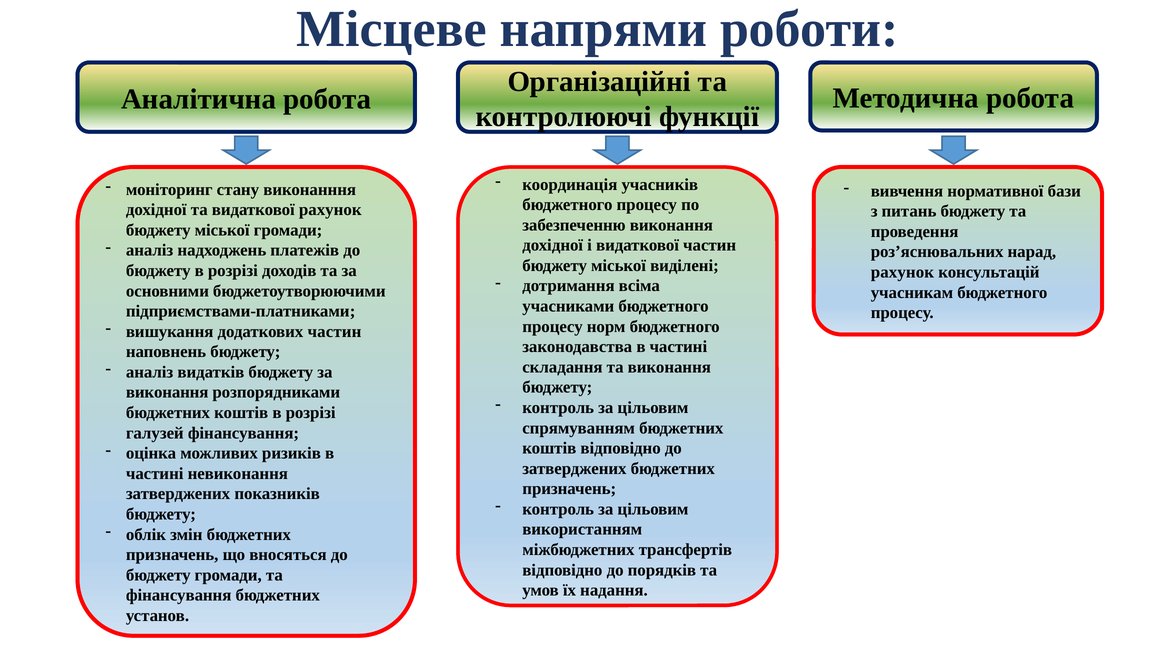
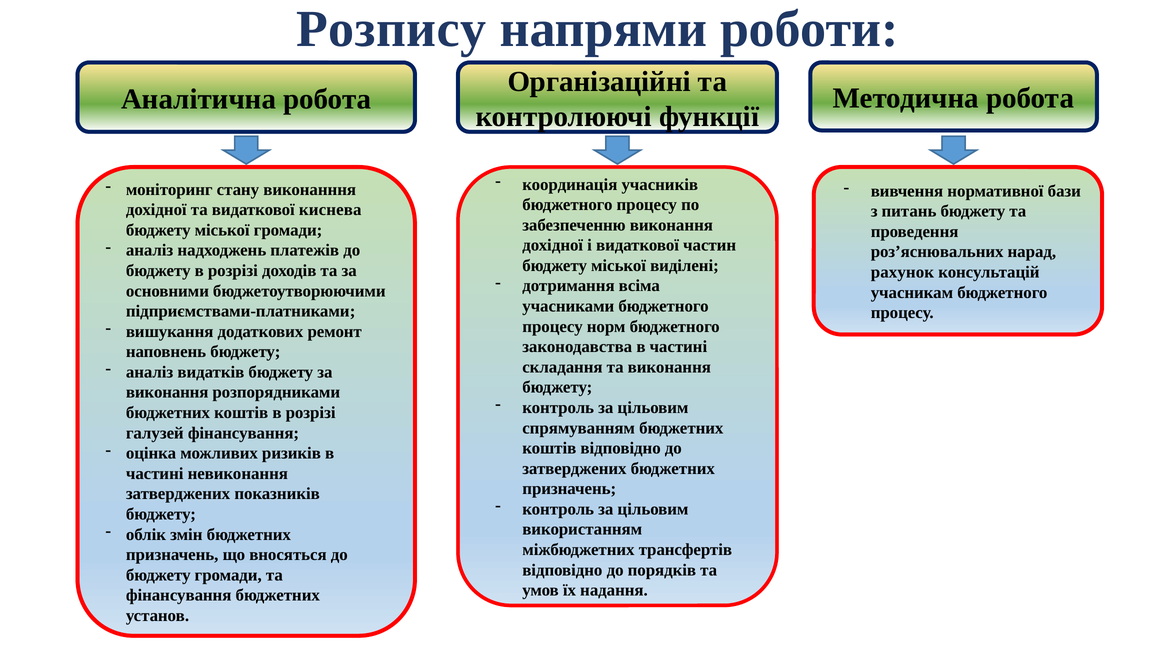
Місцеве: Місцеве -> Розпису
видаткової рахунок: рахунок -> киснева
додаткових частин: частин -> ремонт
